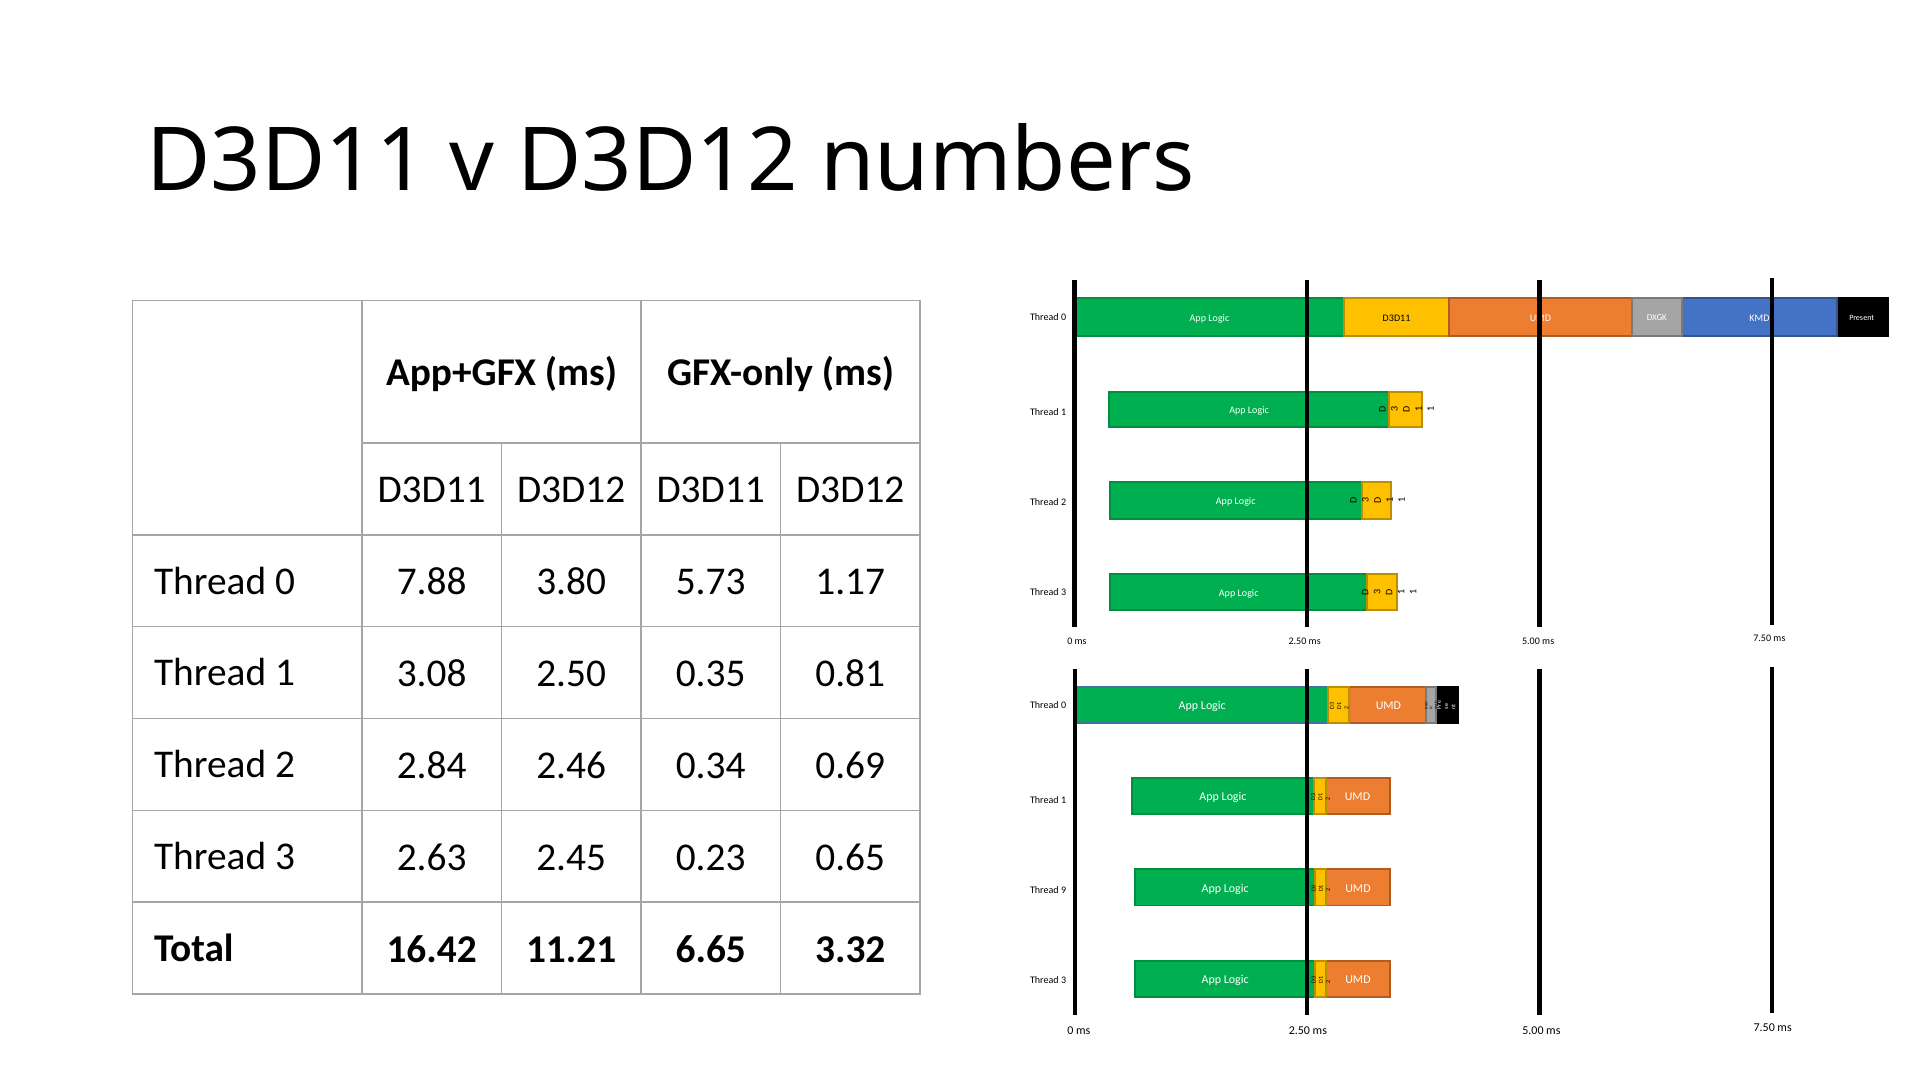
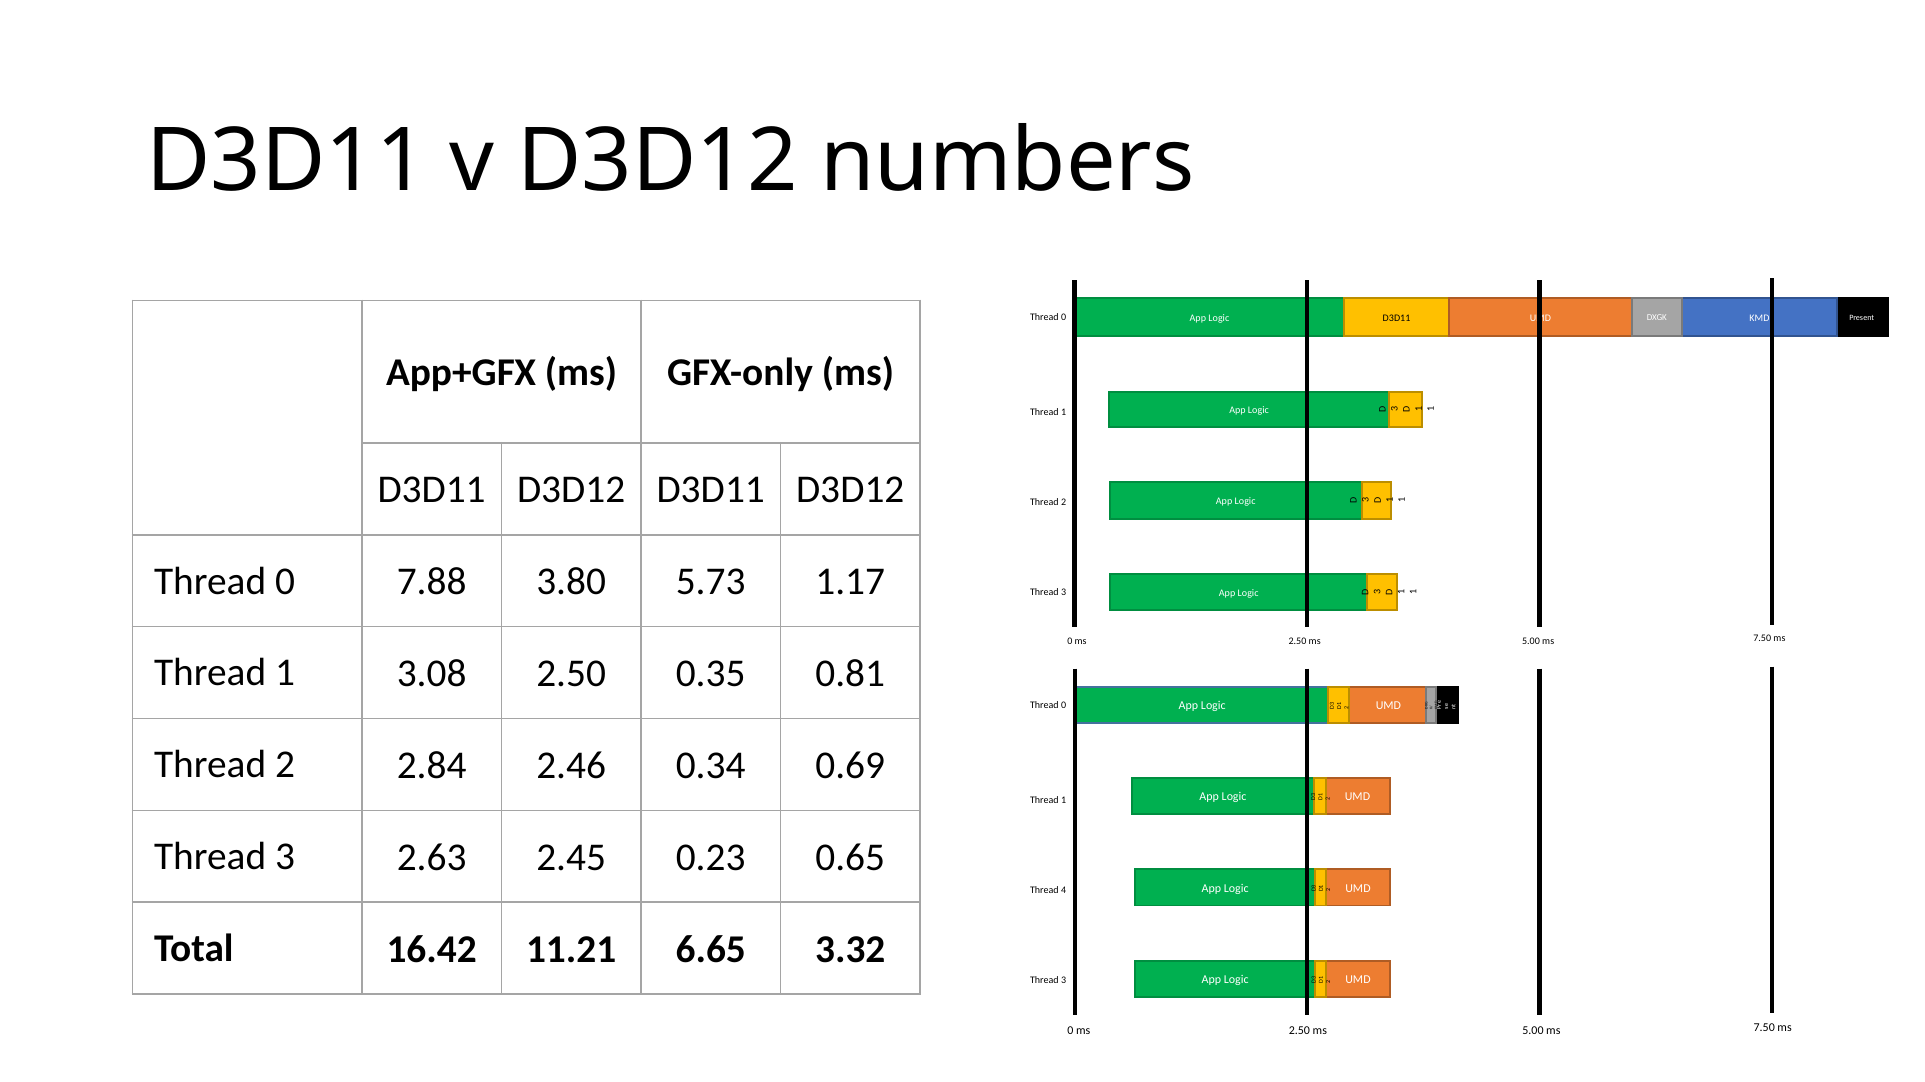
9: 9 -> 4
